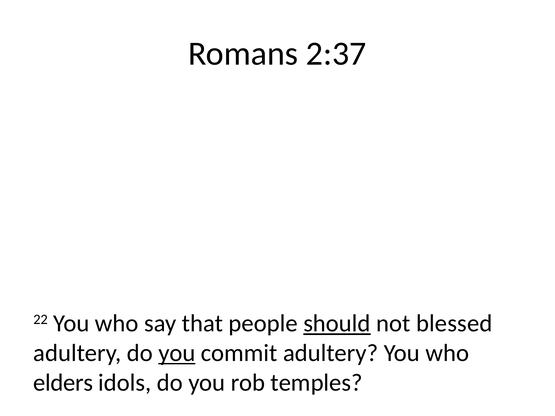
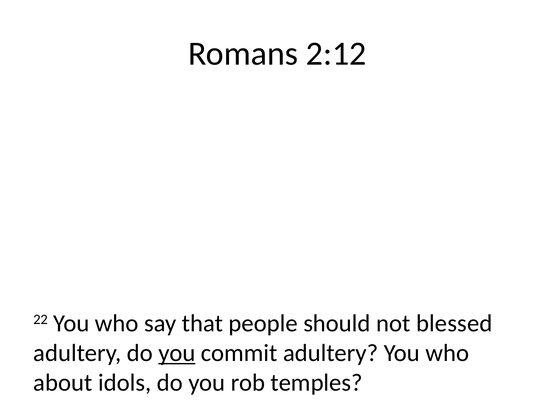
2:37: 2:37 -> 2:12
should underline: present -> none
elders: elders -> about
